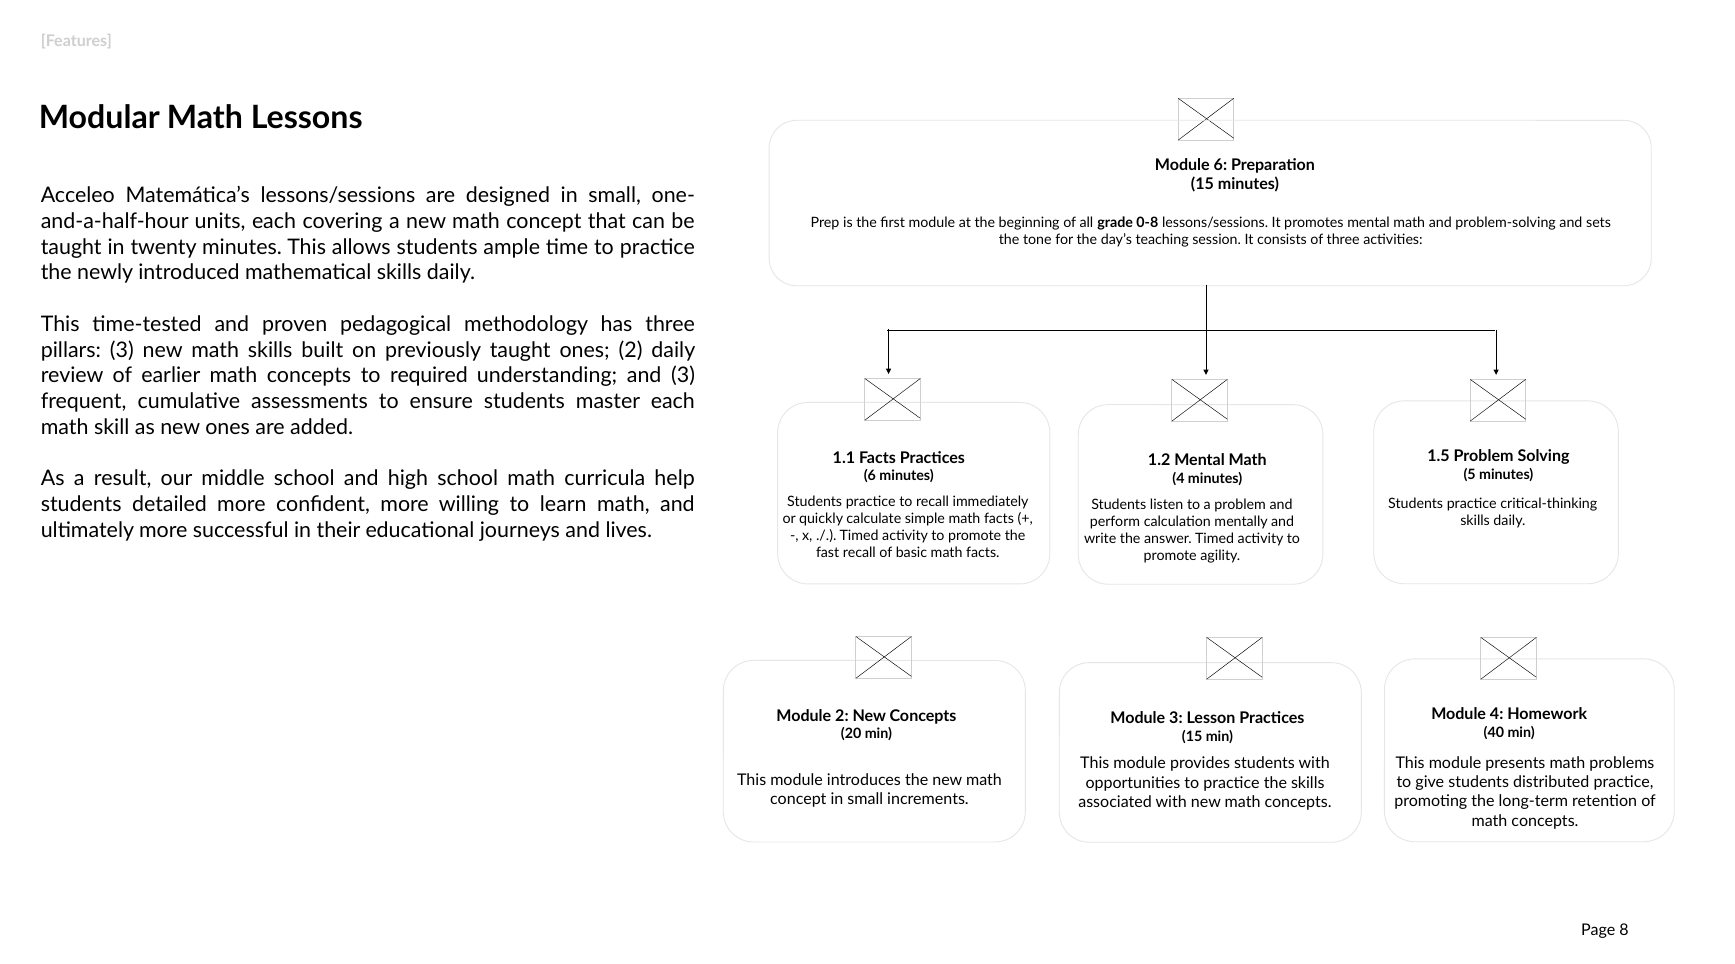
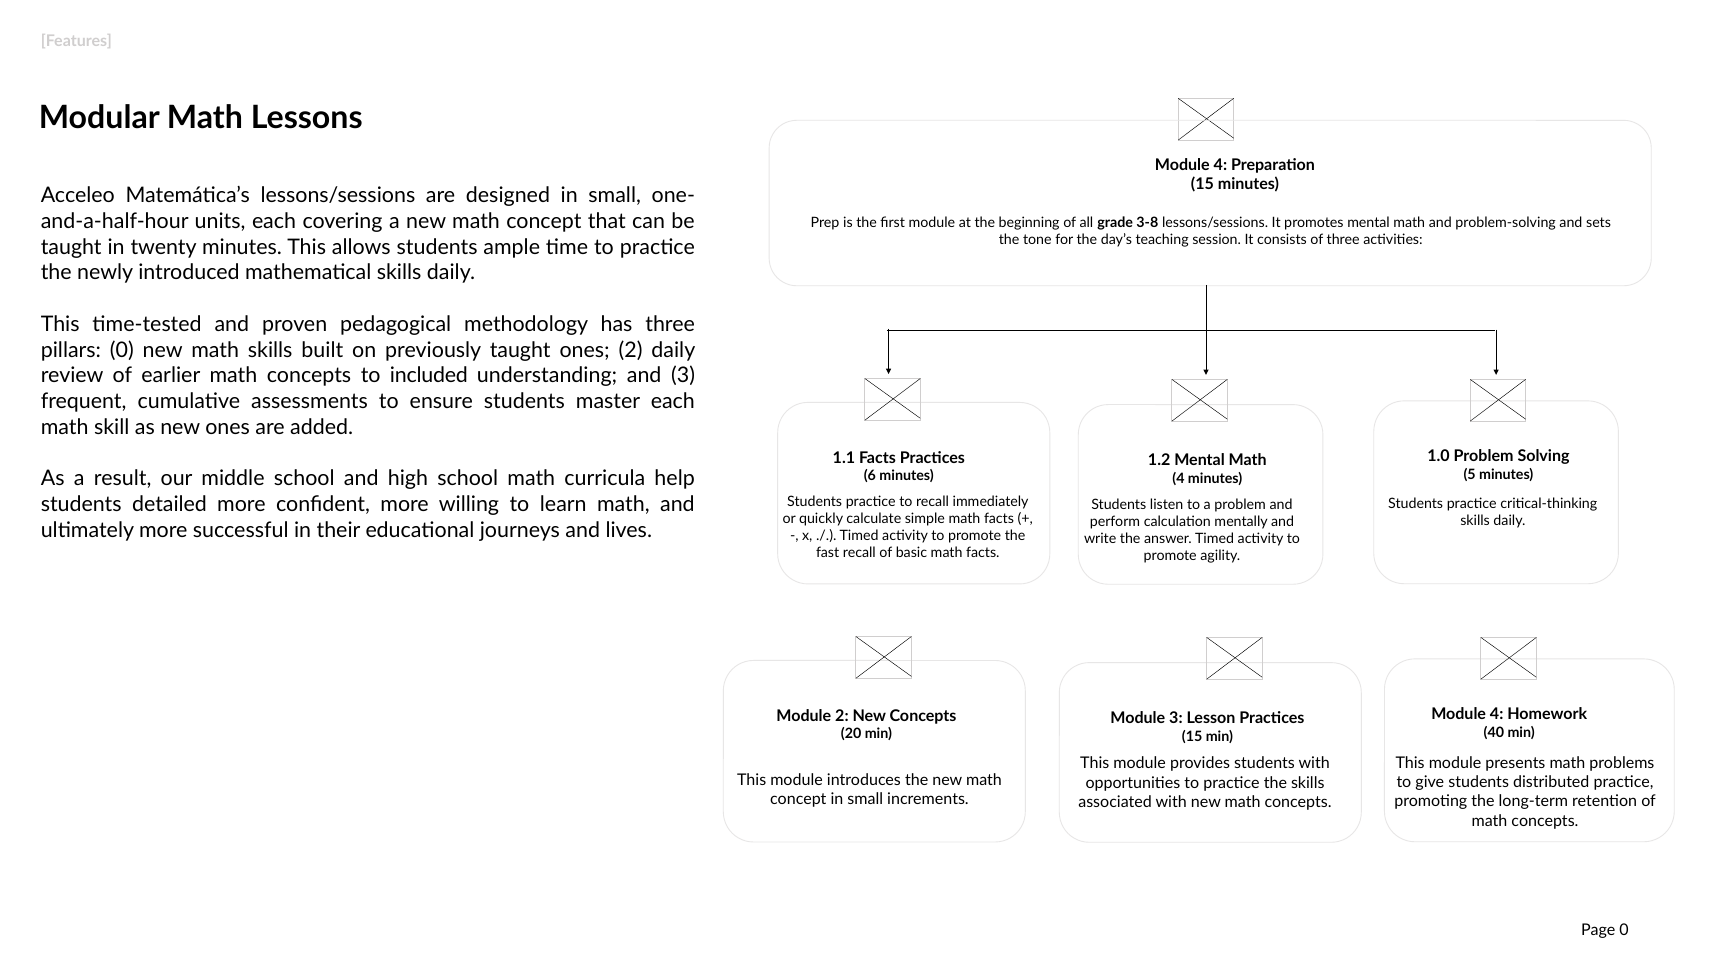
6 at (1220, 165): 6 -> 4
0-8: 0-8 -> 3-8
pillars 3: 3 -> 0
required: required -> included
1.5: 1.5 -> 1.0
Page 8: 8 -> 0
